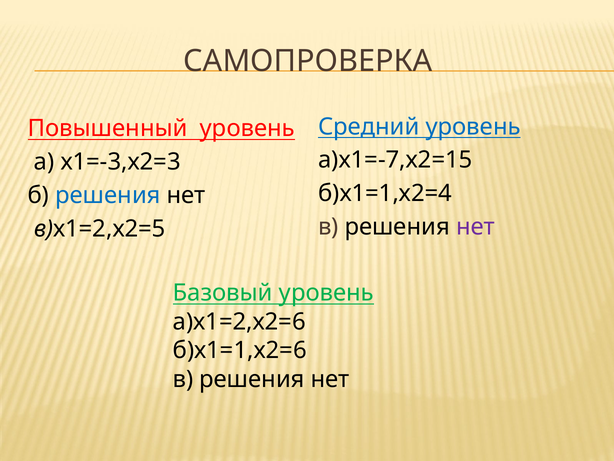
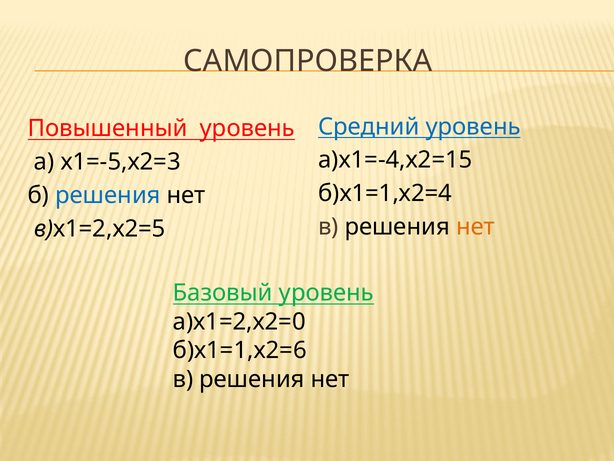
а)х1=-7,х2=15: а)х1=-7,х2=15 -> а)х1=-4,х2=15
х1=-3,х2=3: х1=-3,х2=3 -> х1=-5,х2=3
нет at (475, 227) colour: purple -> orange
а)х1=2,х2=6: а)х1=2,х2=6 -> а)х1=2,х2=0
